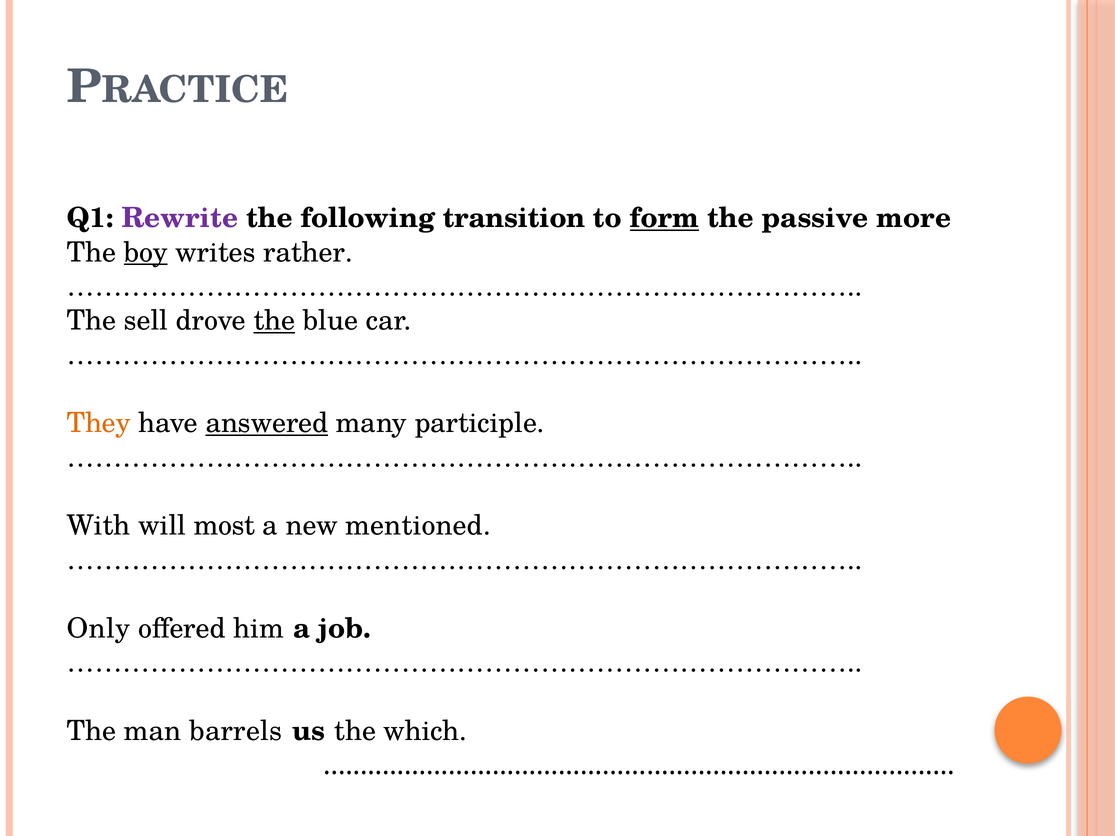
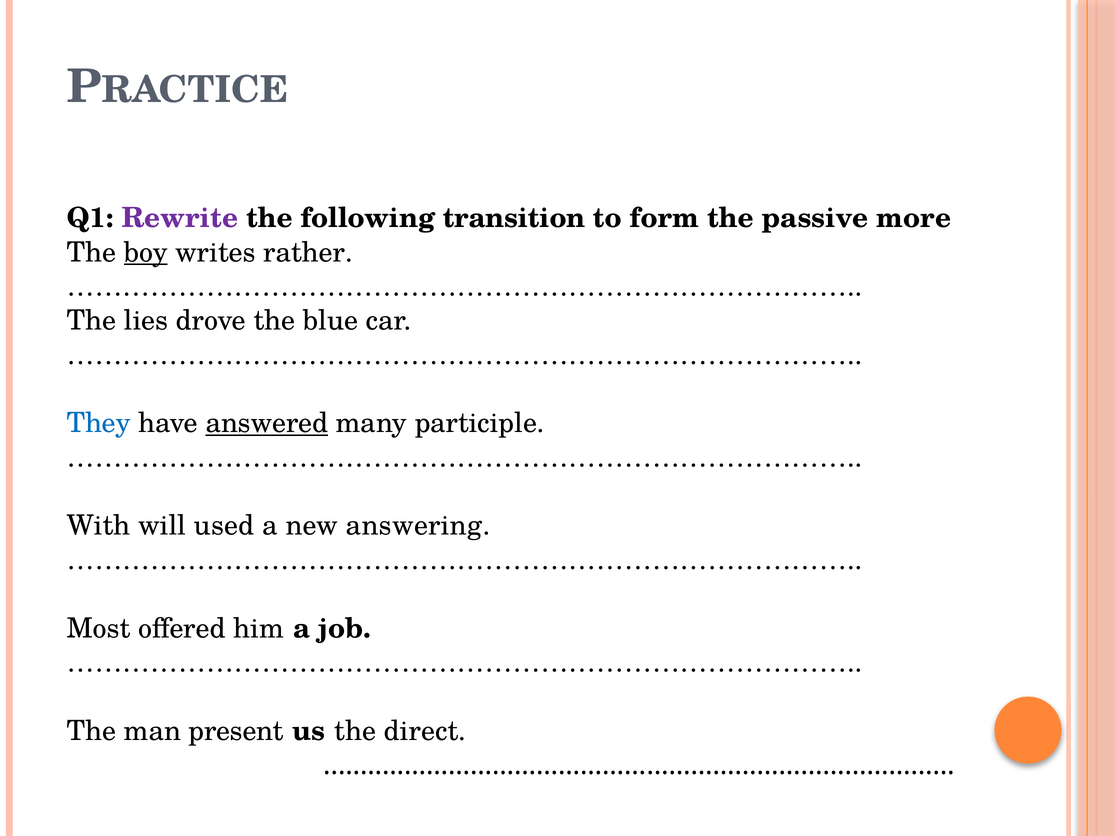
form underline: present -> none
sell: sell -> lies
the at (274, 321) underline: present -> none
They colour: orange -> blue
most: most -> used
mentioned: mentioned -> answering
Only: Only -> Most
barrels: barrels -> present
which: which -> direct
